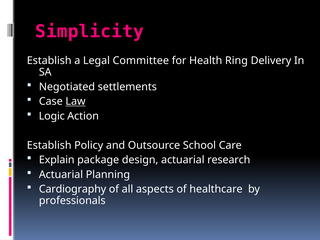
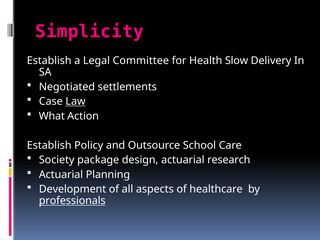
Ring: Ring -> Slow
Logic: Logic -> What
Explain: Explain -> Society
Cardiography: Cardiography -> Development
professionals underline: none -> present
